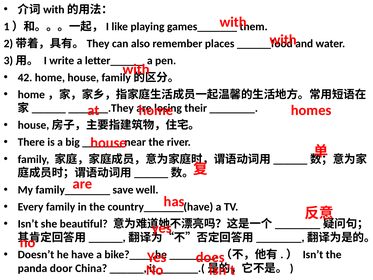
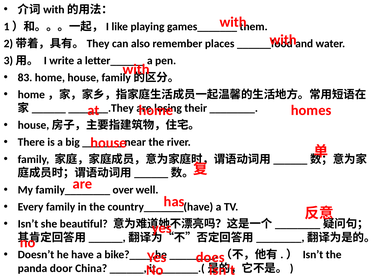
42: 42 -> 83
save: save -> over
